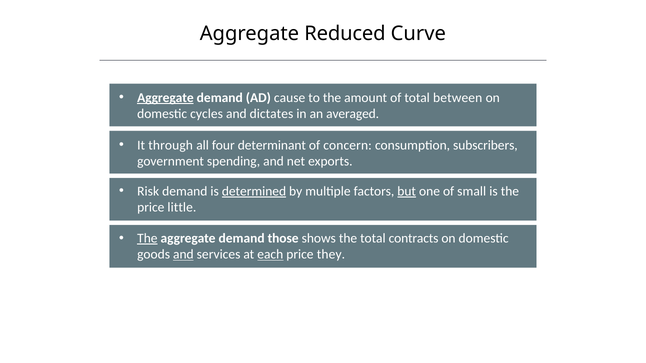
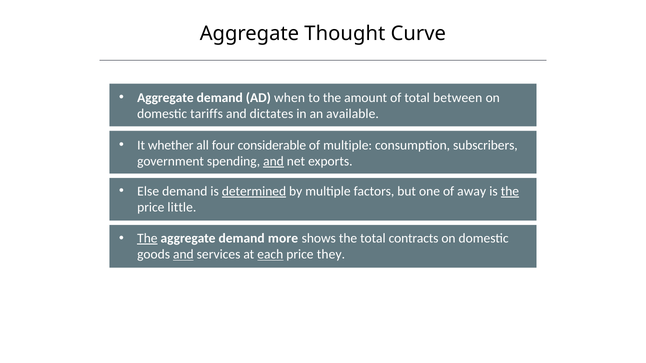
Reduced: Reduced -> Thought
Aggregate at (165, 98) underline: present -> none
cause: cause -> when
cycles: cycles -> tariffs
averaged: averaged -> available
through: through -> whether
determinant: determinant -> considerable
of concern: concern -> multiple
and at (274, 161) underline: none -> present
Risk: Risk -> Else
but underline: present -> none
small: small -> away
the at (510, 191) underline: none -> present
those: those -> more
